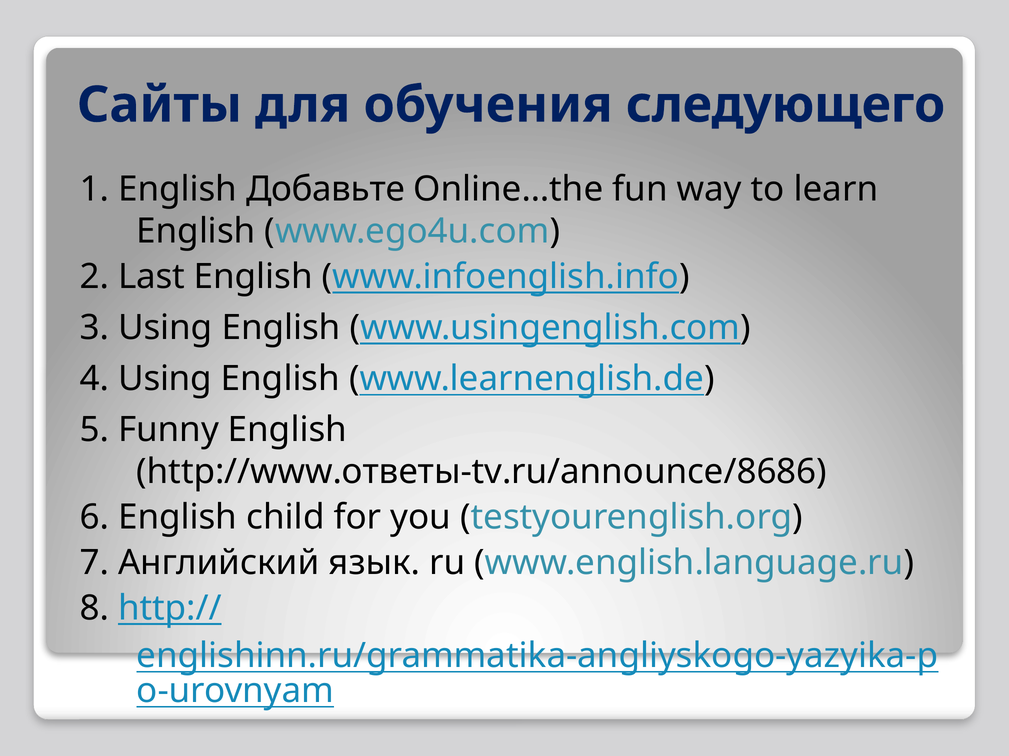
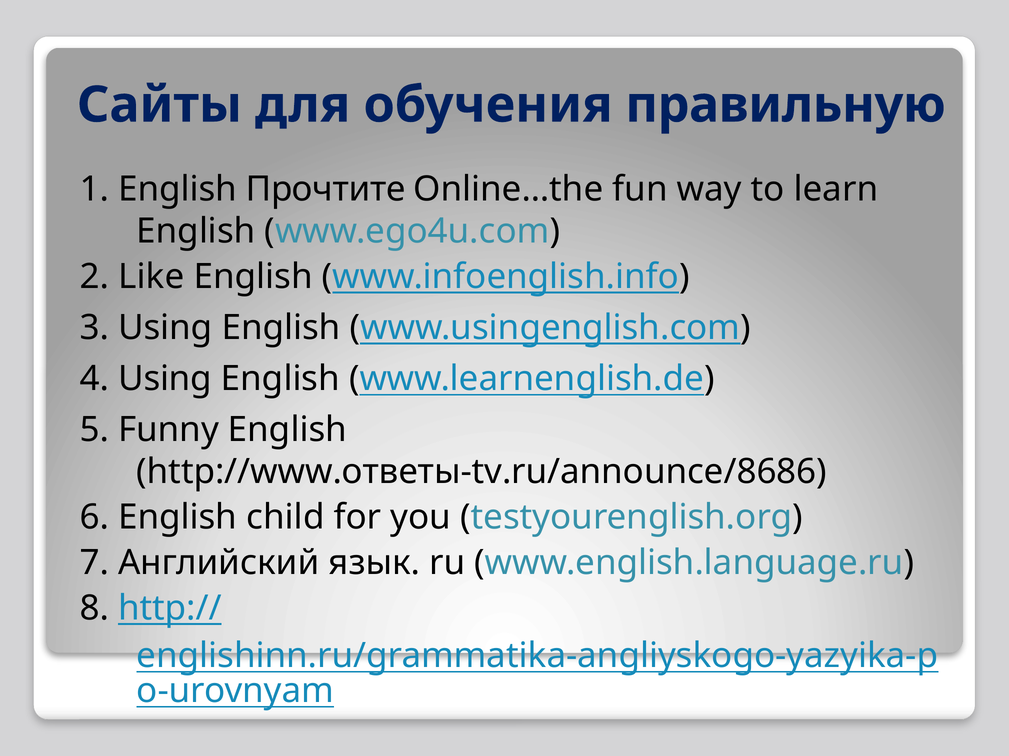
следующего: следующего -> правильную
Добавьте: Добавьте -> Прочтите
Last: Last -> Like
